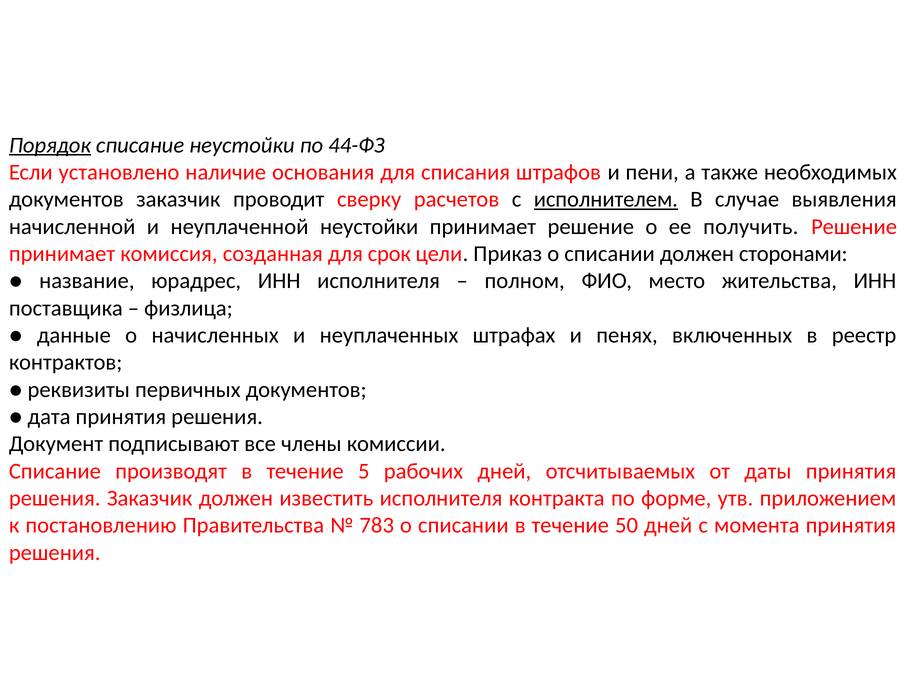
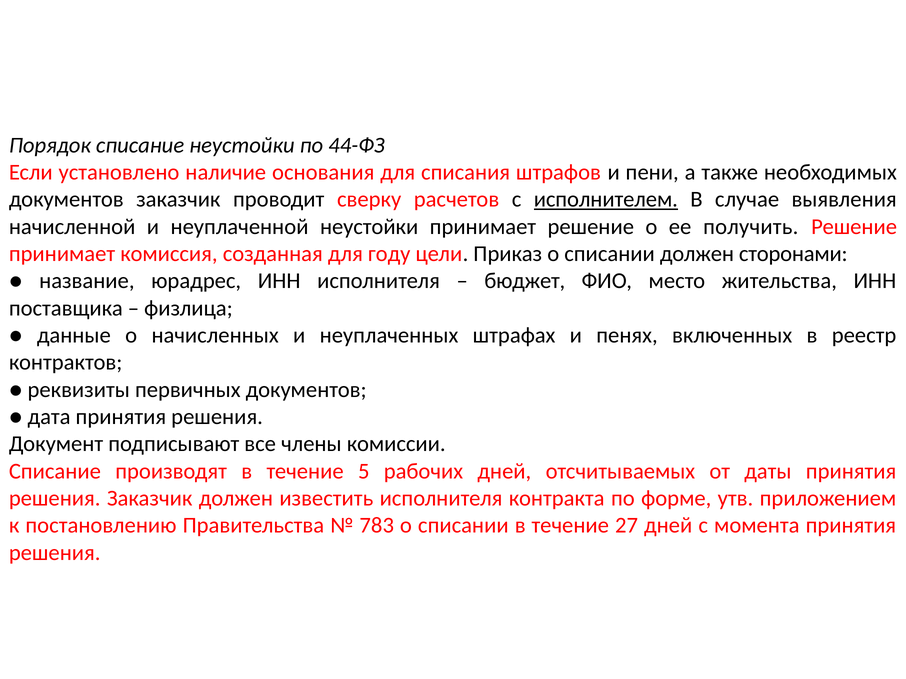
Порядок underline: present -> none
срок: срок -> году
полном: полном -> бюджет
50: 50 -> 27
